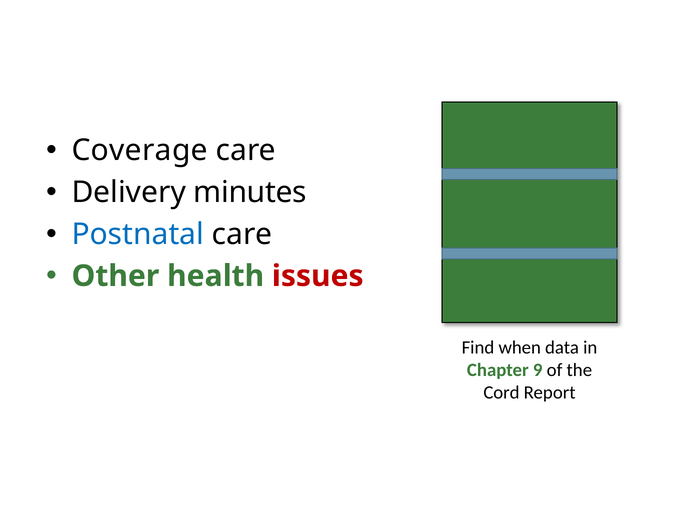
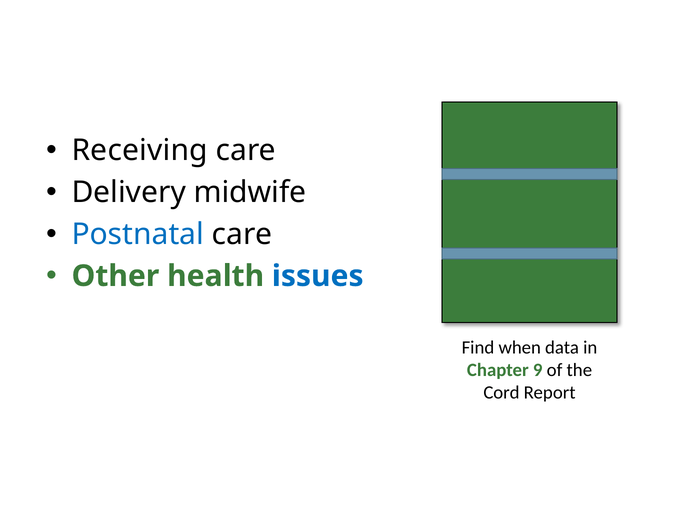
Coverage: Coverage -> Receiving
minutes: minutes -> midwife
issues colour: red -> blue
